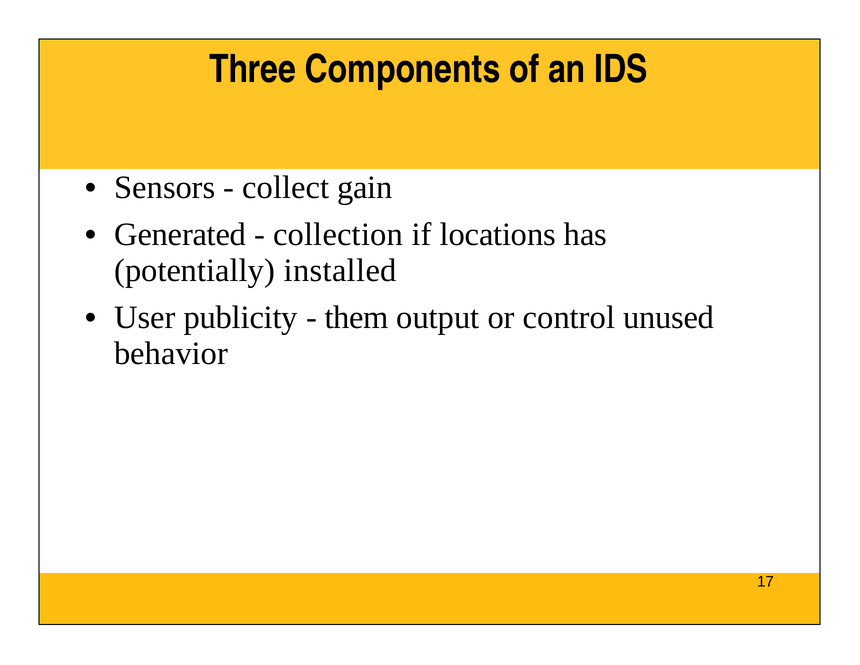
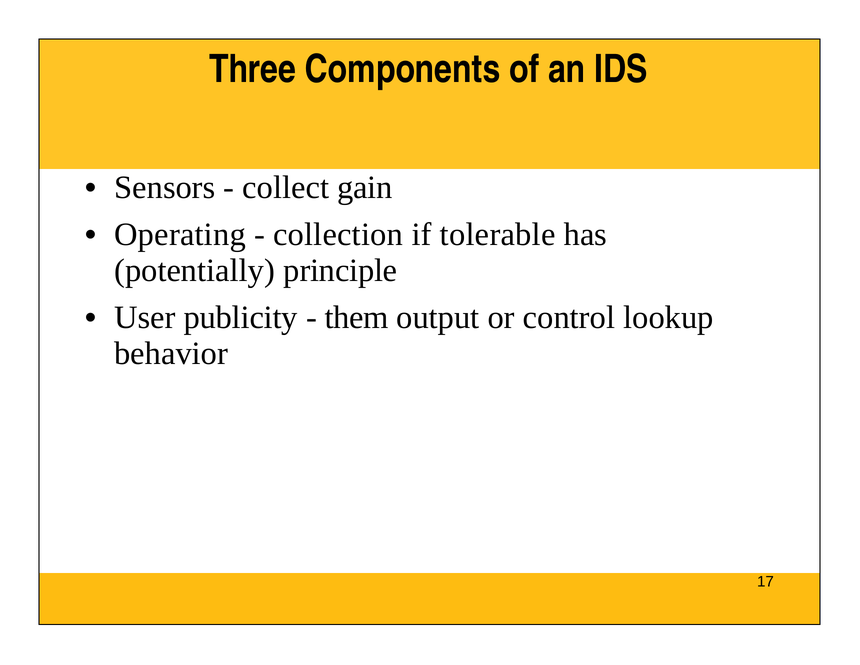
Generated: Generated -> Operating
locations: locations -> tolerable
installed: installed -> principle
unused: unused -> lookup
